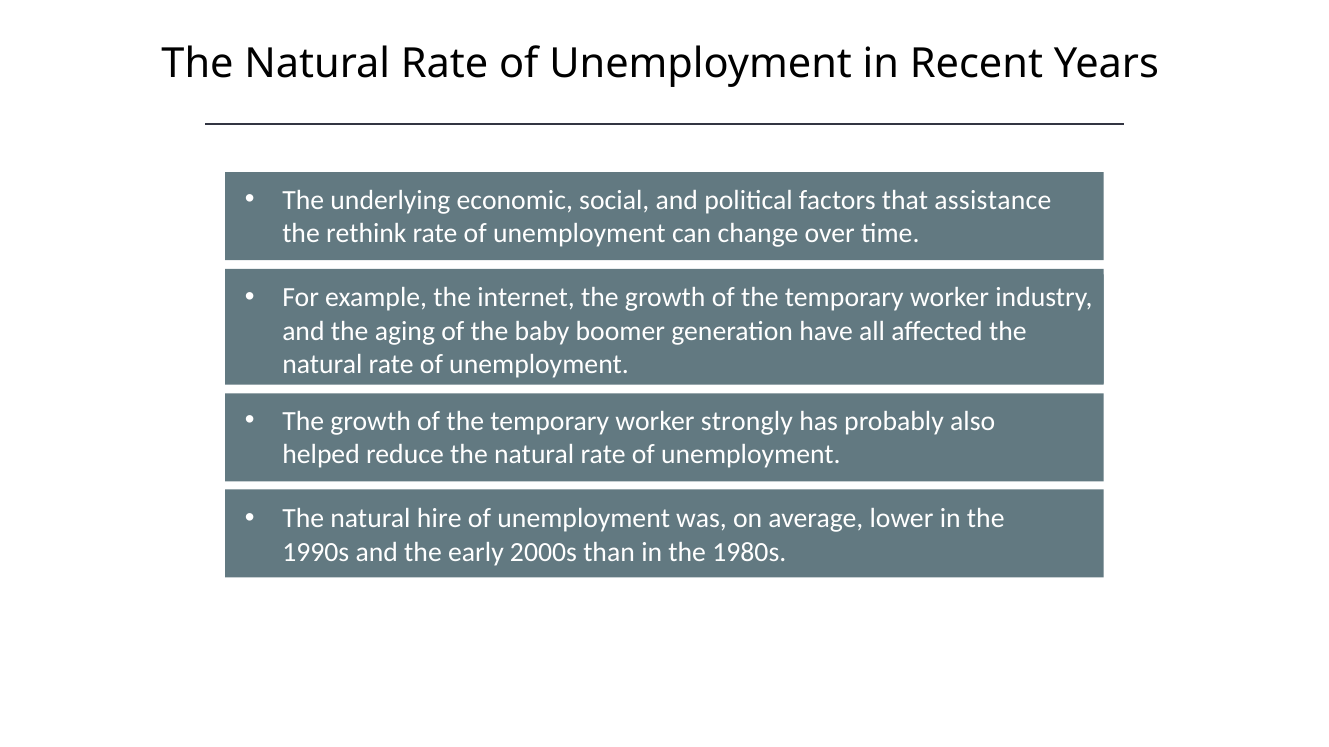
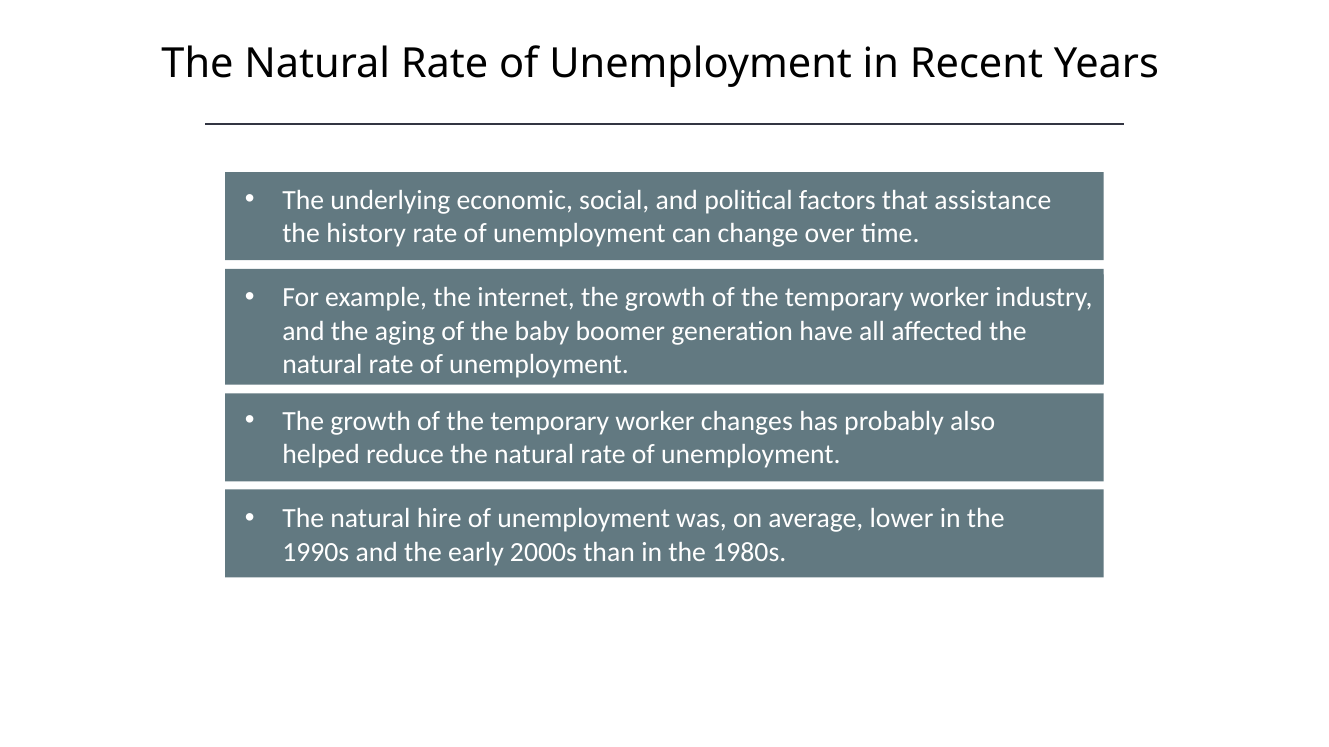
rethink: rethink -> history
strongly: strongly -> changes
